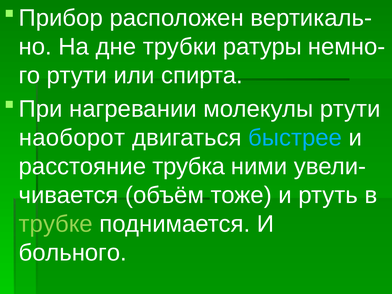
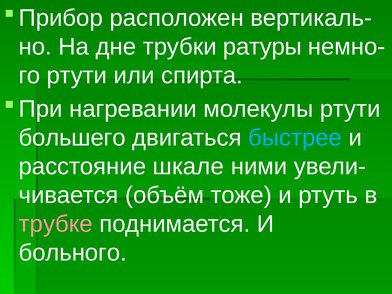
наоборот: наоборот -> большего
трубка: трубка -> шкале
трубке colour: light green -> pink
